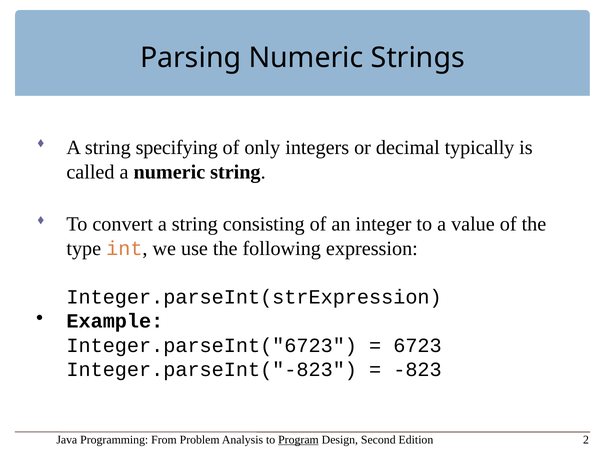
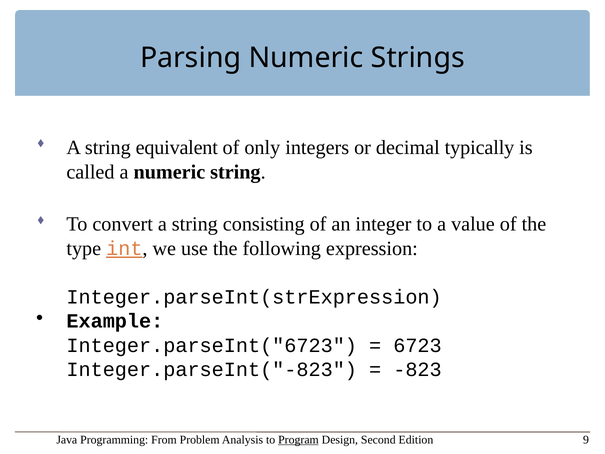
specifying: specifying -> equivalent
int underline: none -> present
2: 2 -> 9
